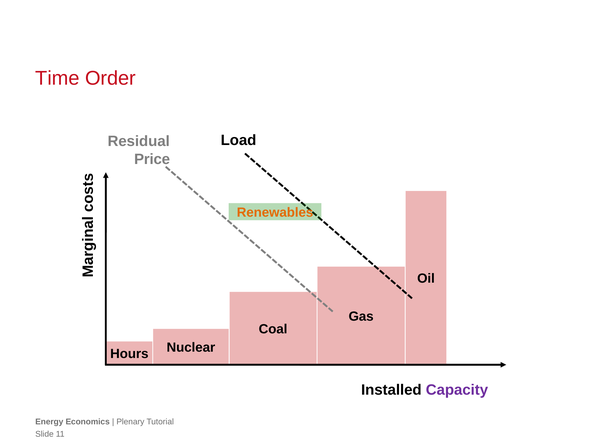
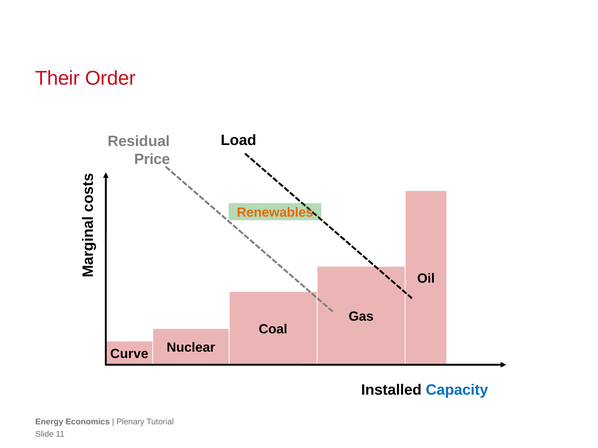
Time: Time -> Their
Hours: Hours -> Curve
Capacity colour: purple -> blue
